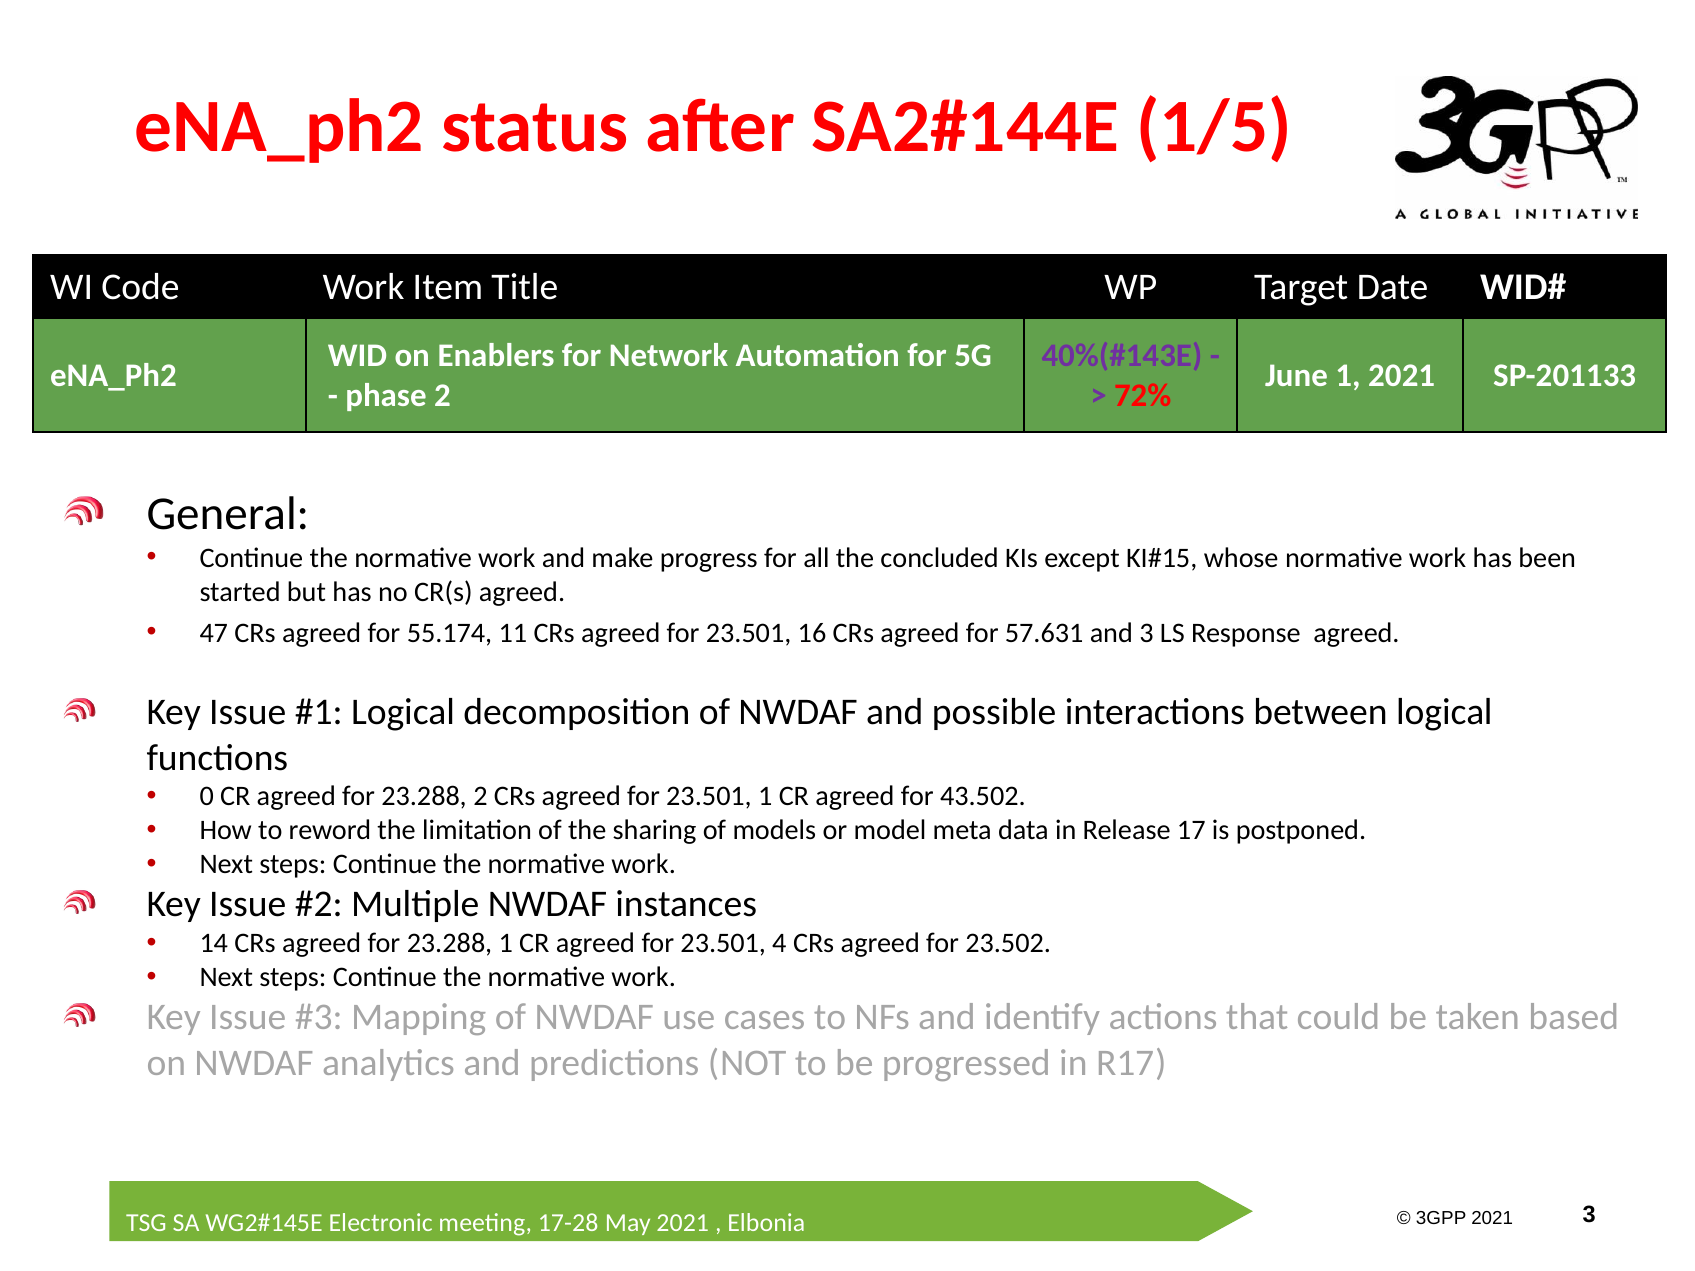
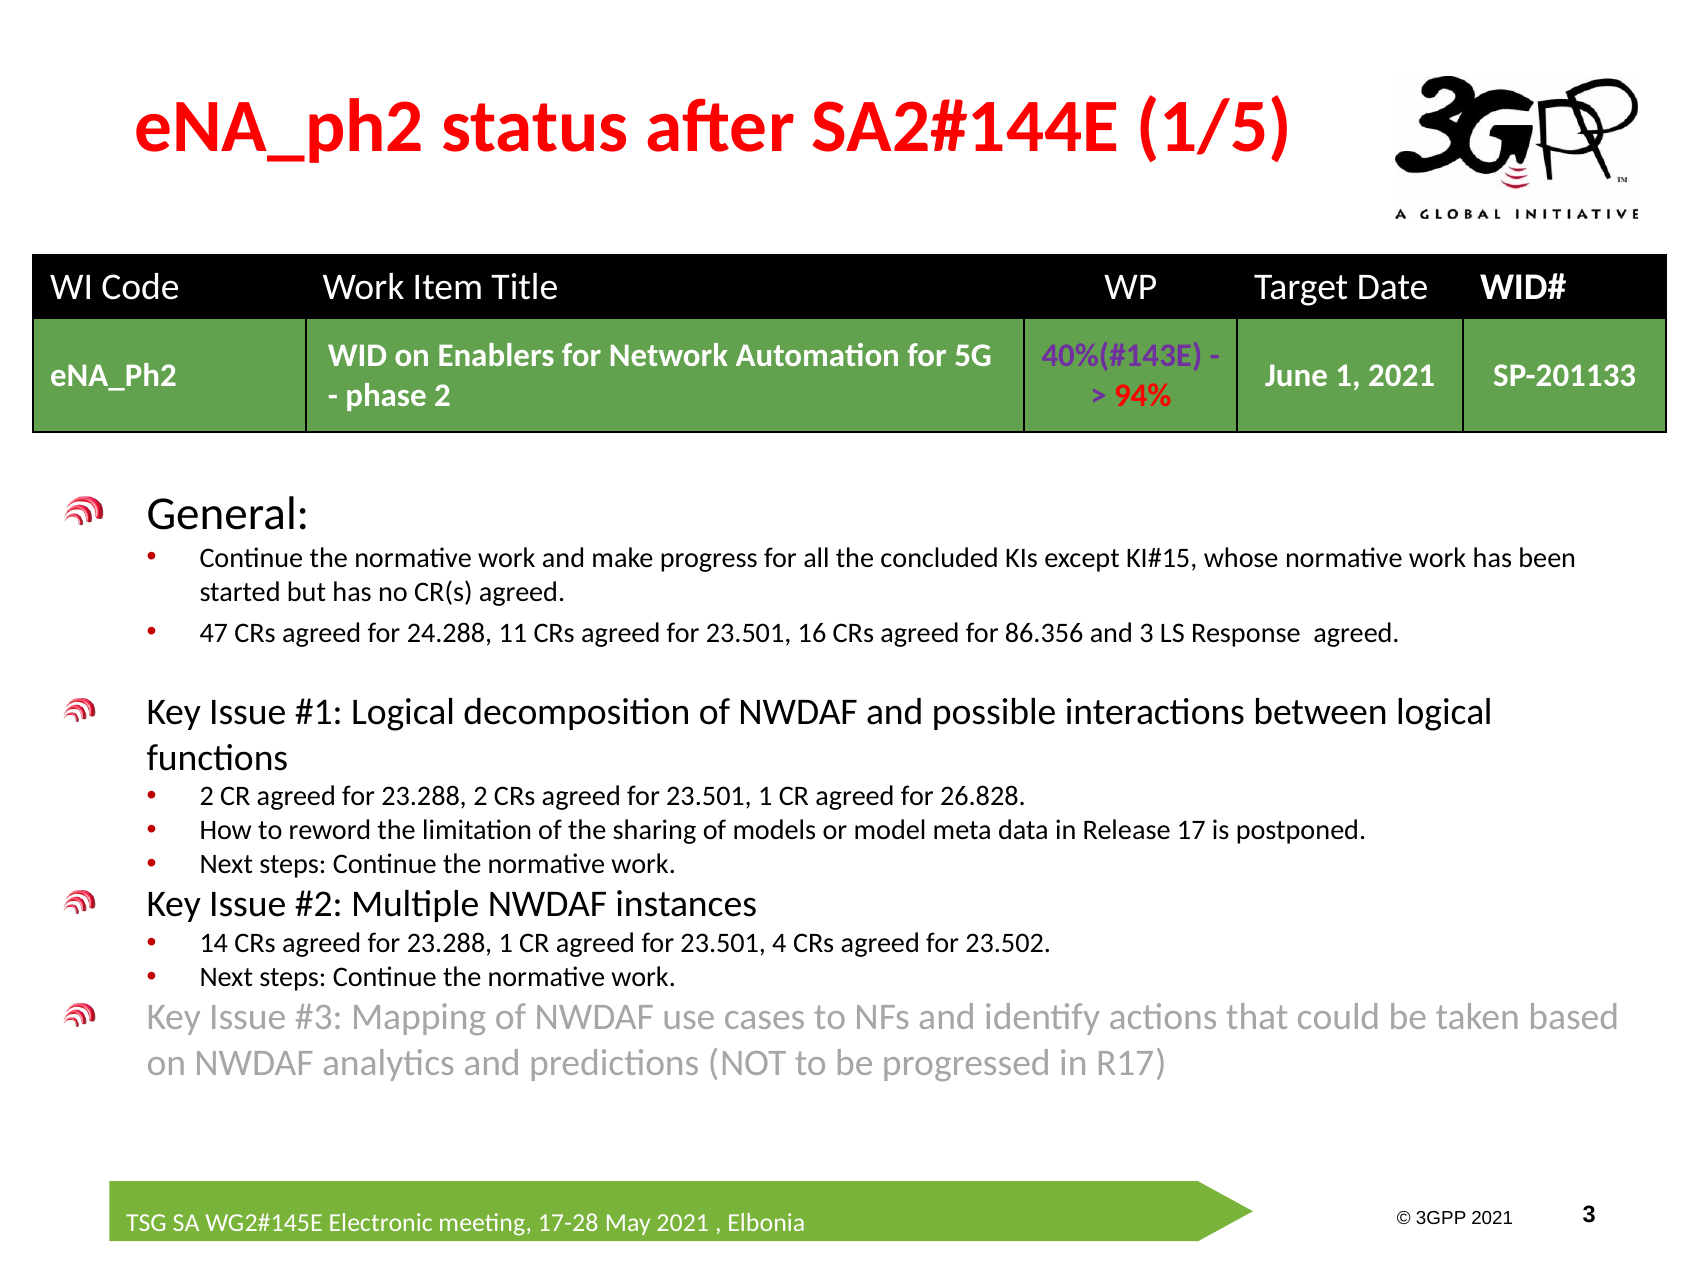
72%: 72% -> 94%
55.174: 55.174 -> 24.288
57.631: 57.631 -> 86.356
0 at (207, 797): 0 -> 2
43.502: 43.502 -> 26.828
